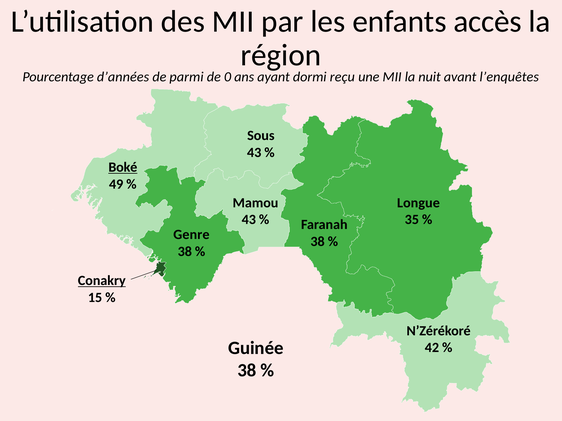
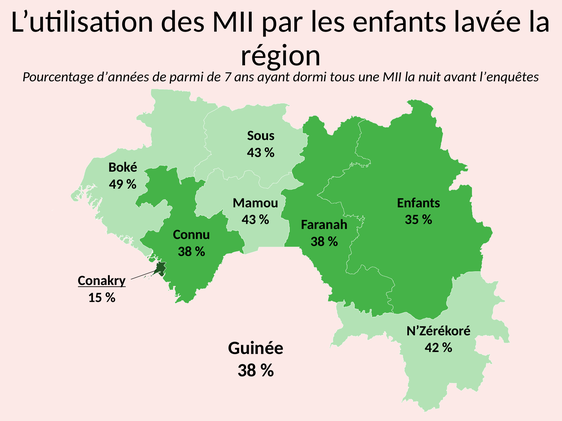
accès: accès -> lavée
0: 0 -> 7
reçu: reçu -> tous
Boké underline: present -> none
Longue at (418, 203): Longue -> Enfants
Genre: Genre -> Connu
